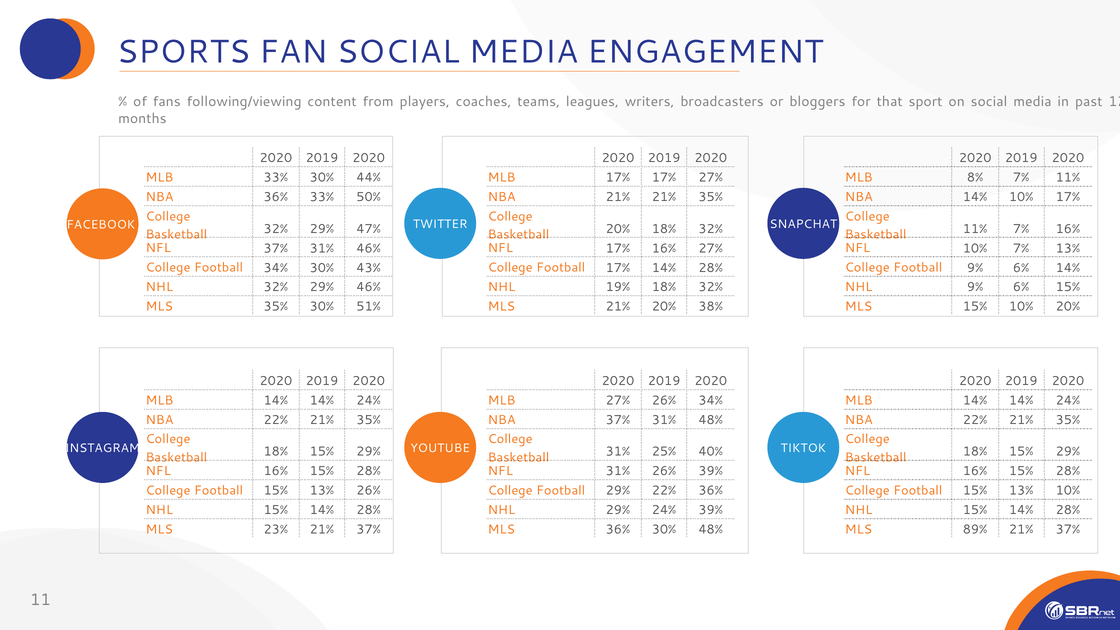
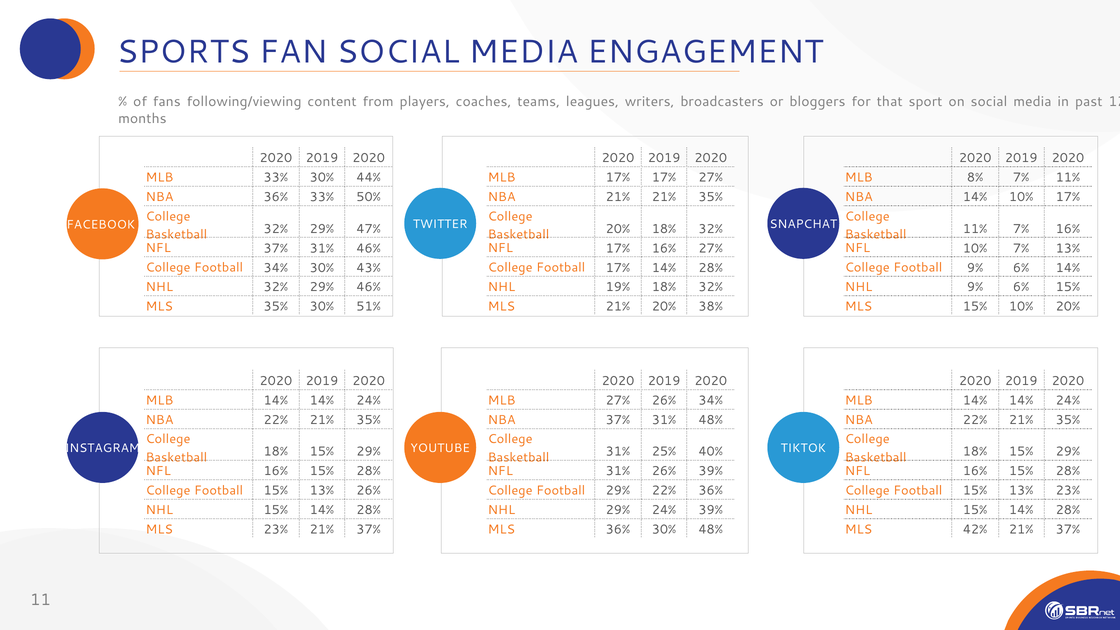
13% 10%: 10% -> 23%
89%: 89% -> 42%
